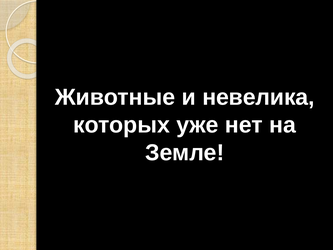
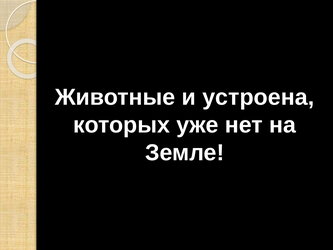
невелика: невелика -> устроена
